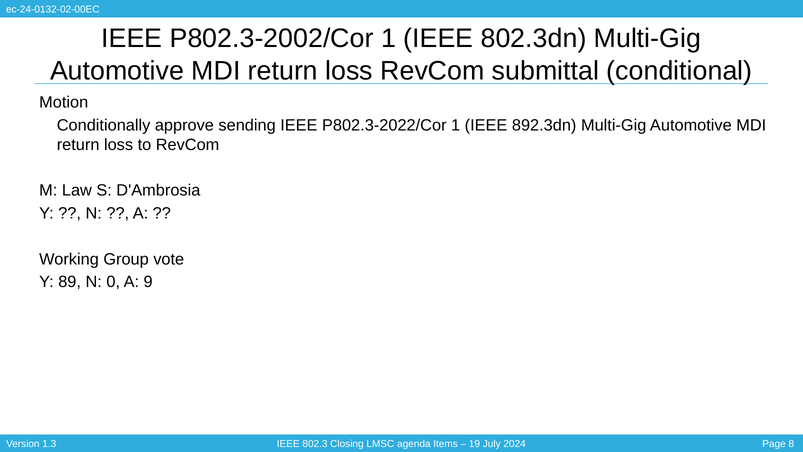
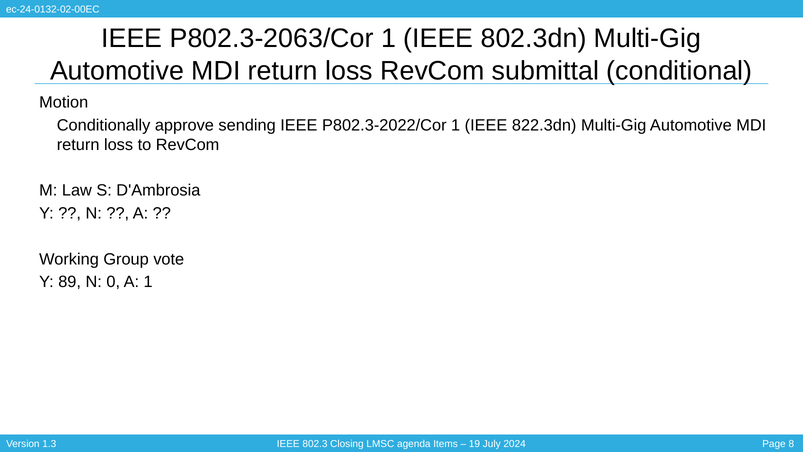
P802.3-2002/Cor: P802.3-2002/Cor -> P802.3-2063/Cor
892.3dn: 892.3dn -> 822.3dn
A 9: 9 -> 1
